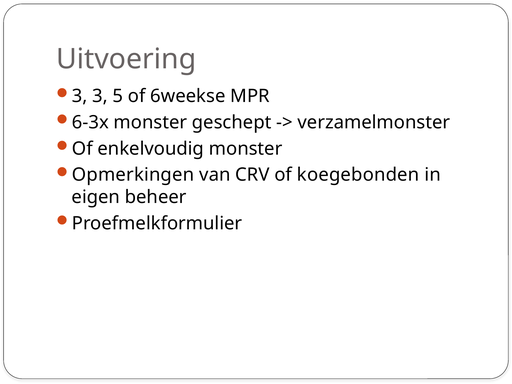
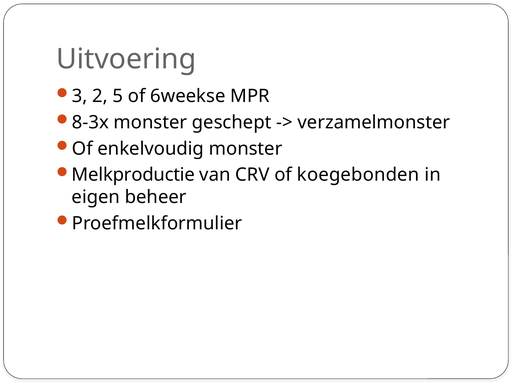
3 3: 3 -> 2
6-3x: 6-3x -> 8-3x
Opmerkingen: Opmerkingen -> Melkproductie
